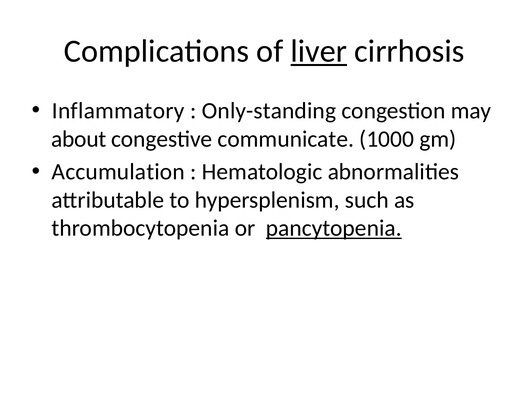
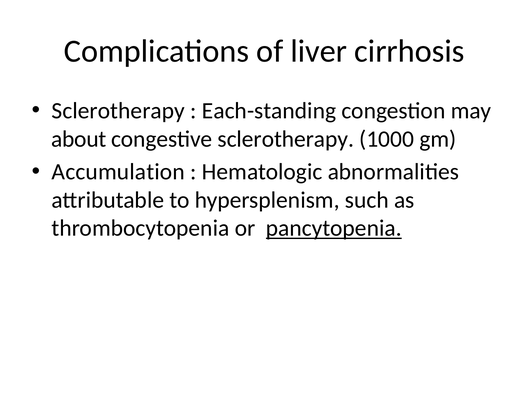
liver underline: present -> none
Inflammatory at (118, 111): Inflammatory -> Sclerotherapy
Only-standing: Only-standing -> Each-standing
congestive communicate: communicate -> sclerotherapy
